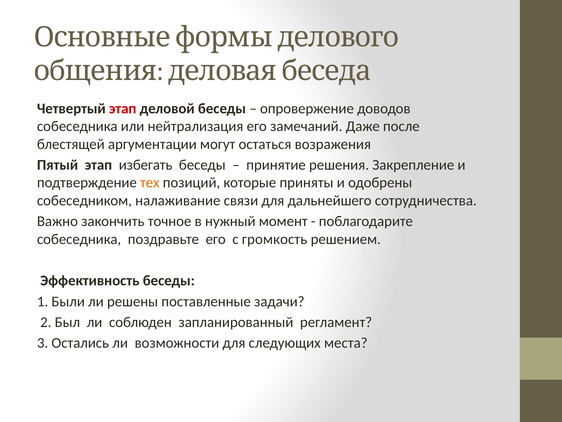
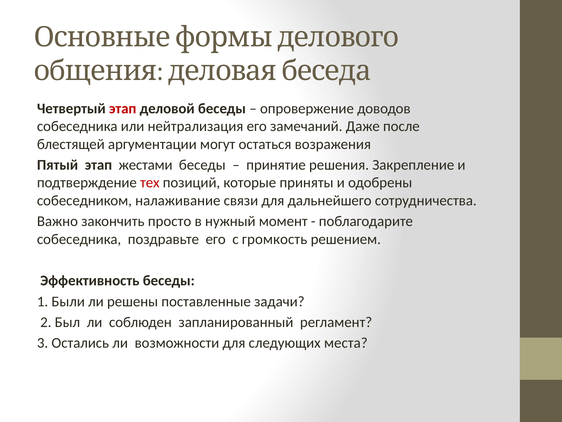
избегать: избегать -> жестами
тех colour: orange -> red
точное: точное -> просто
